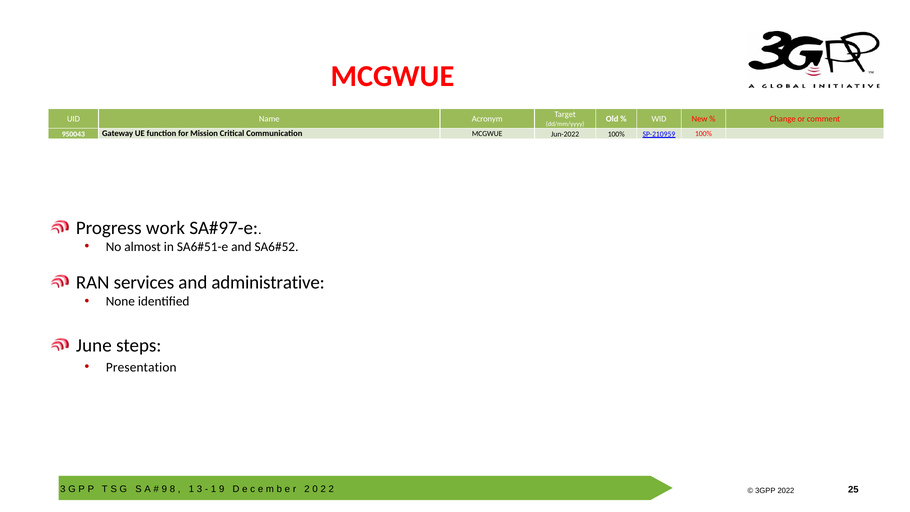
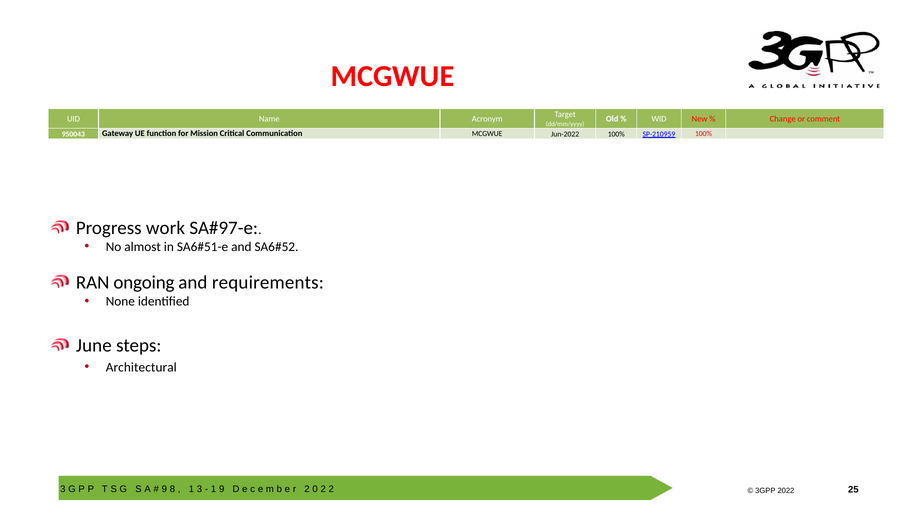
services: services -> ongoing
administrative: administrative -> requirements
Presentation: Presentation -> Architectural
